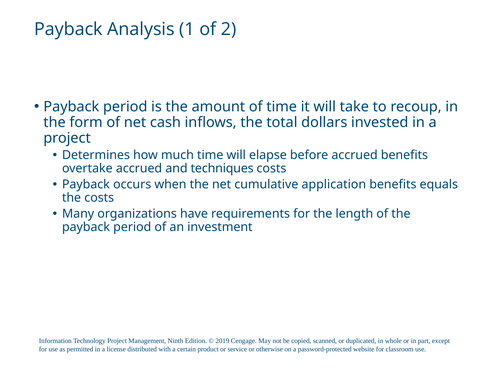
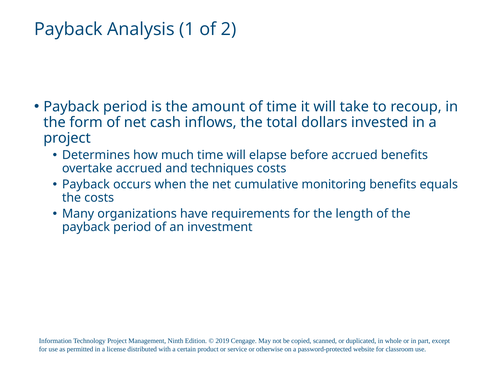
application: application -> monitoring
